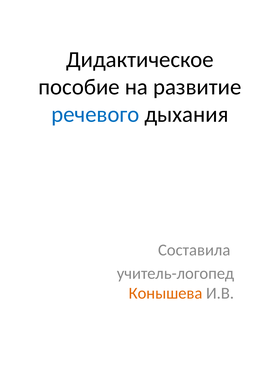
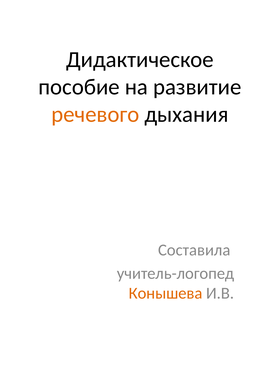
речевого colour: blue -> orange
